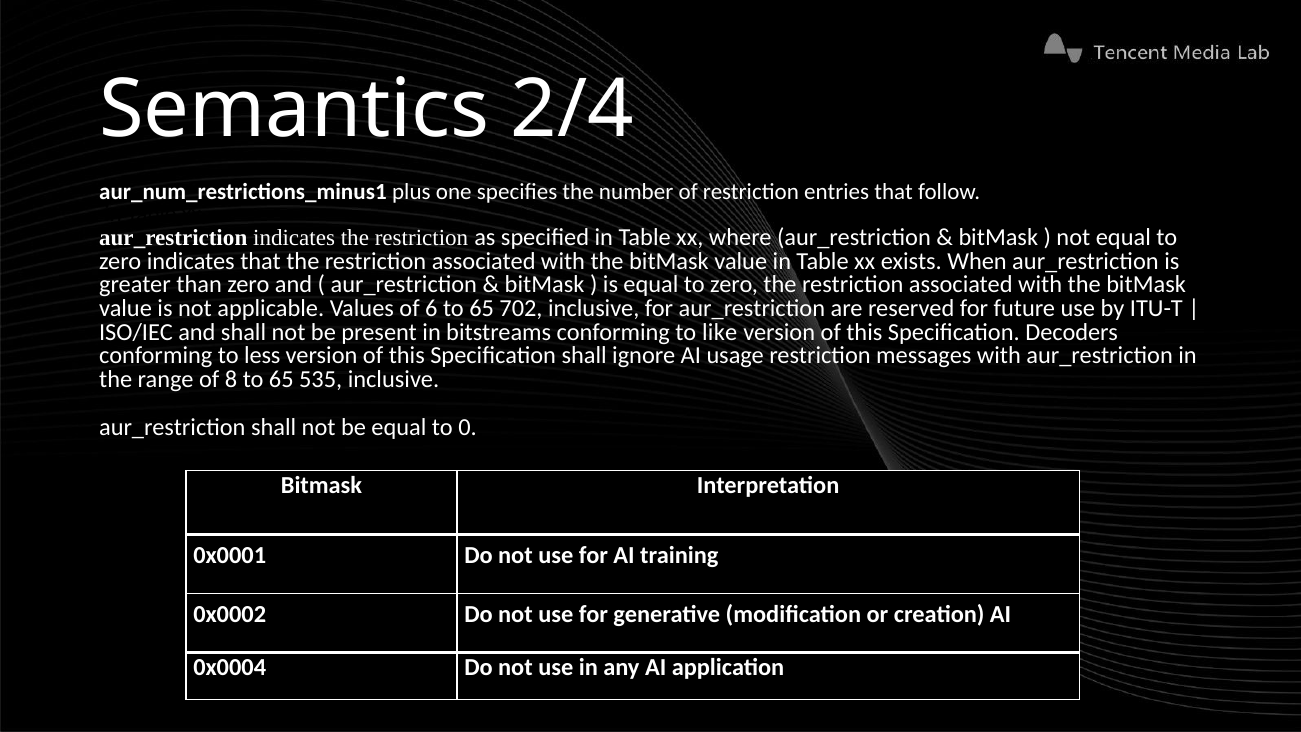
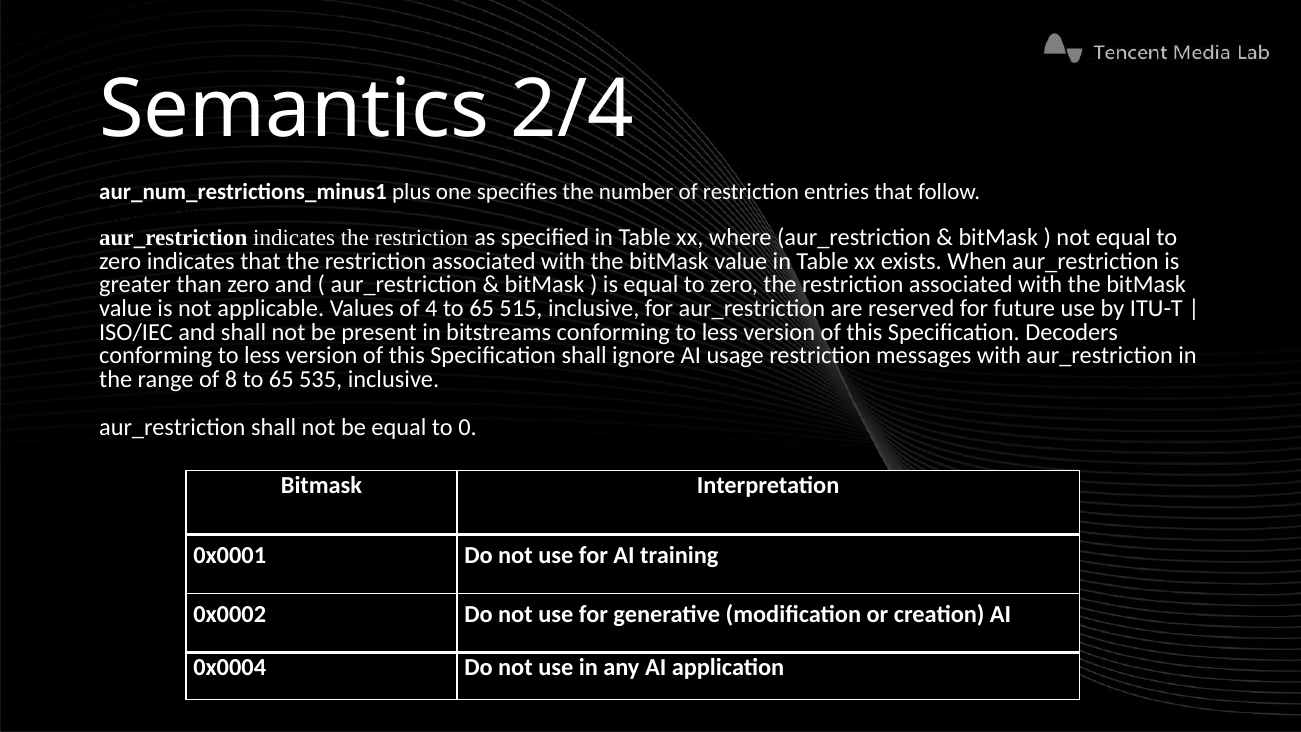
6: 6 -> 4
702: 702 -> 515
bitstreams conforming to like: like -> less
